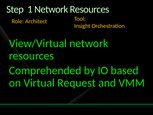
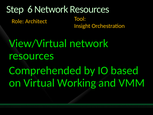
1: 1 -> 6
Request: Request -> Working
